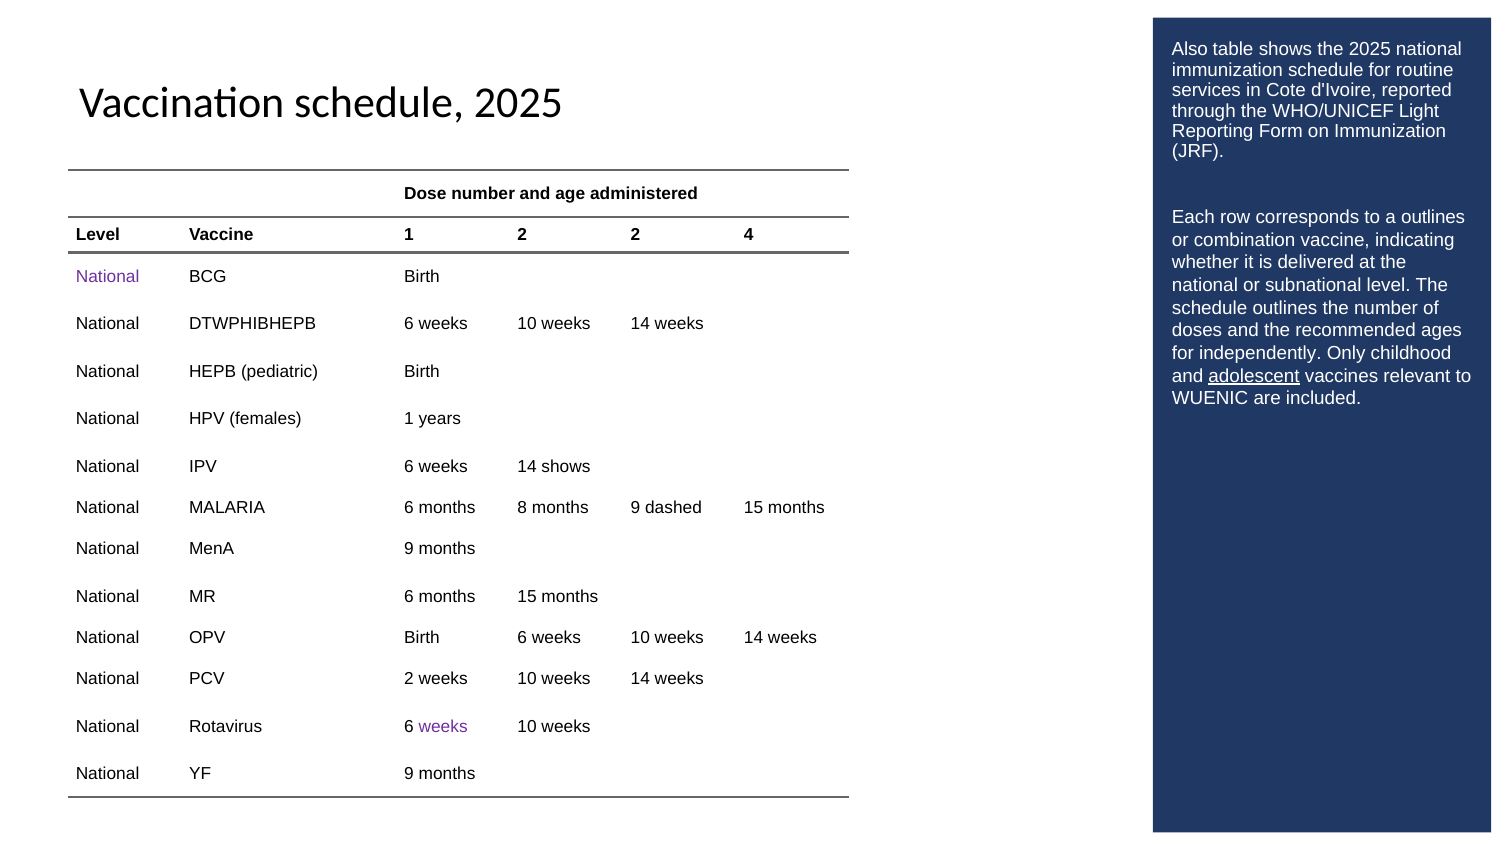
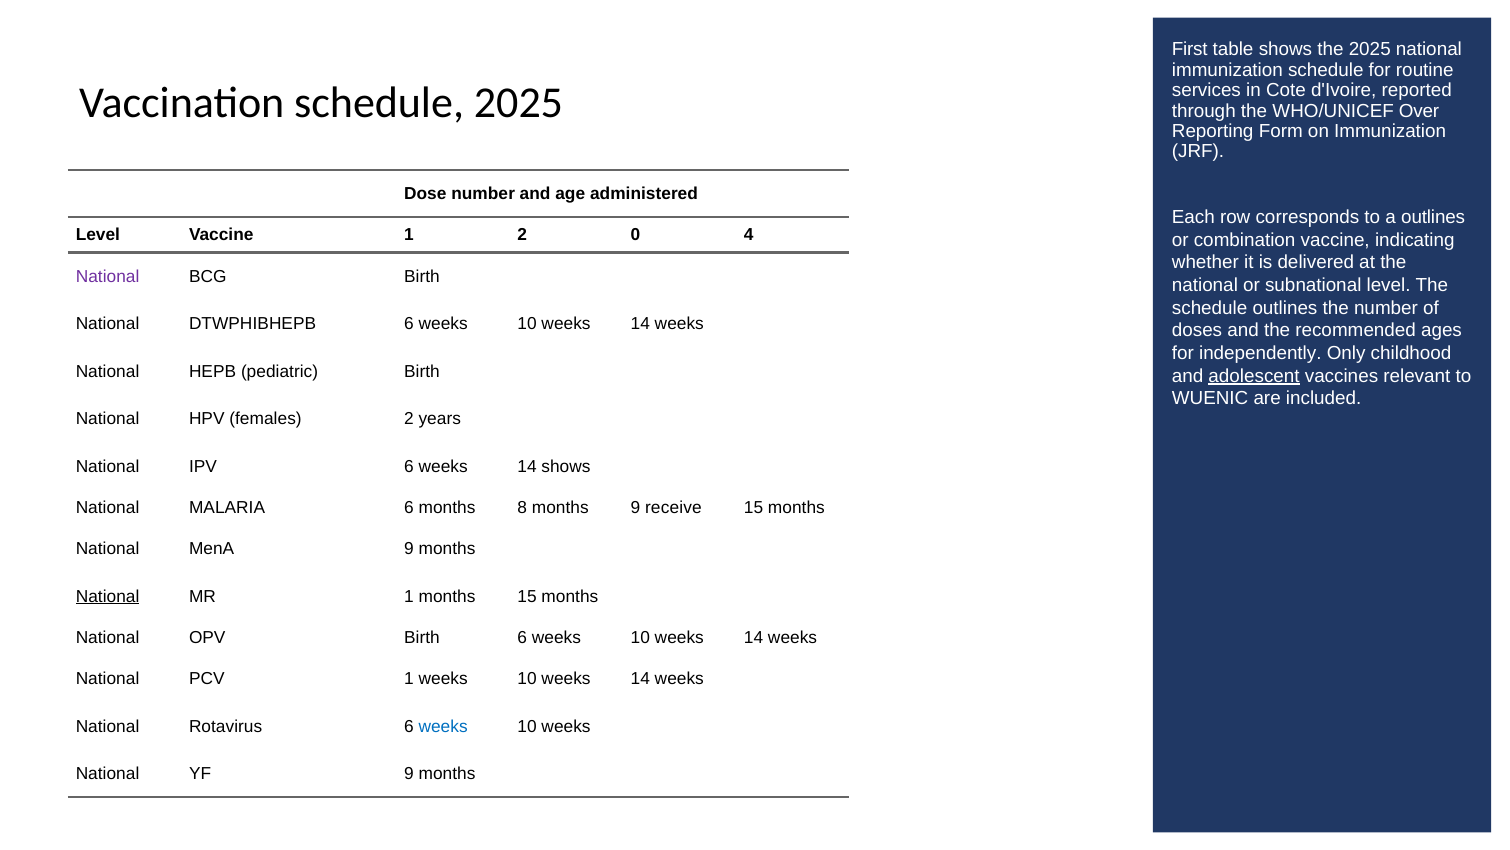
Also: Also -> First
Light: Light -> Over
2 2: 2 -> 0
females 1: 1 -> 2
dashed: dashed -> receive
National at (108, 596) underline: none -> present
MR 6: 6 -> 1
PCV 2: 2 -> 1
weeks at (443, 726) colour: purple -> blue
